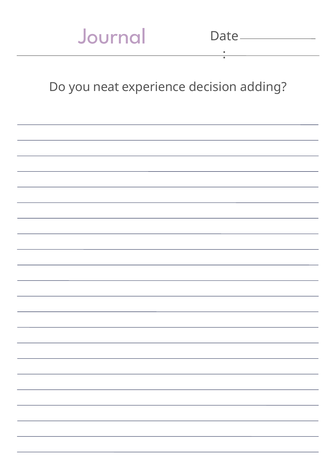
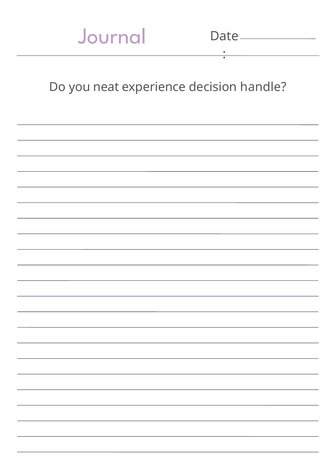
adding: adding -> handle
